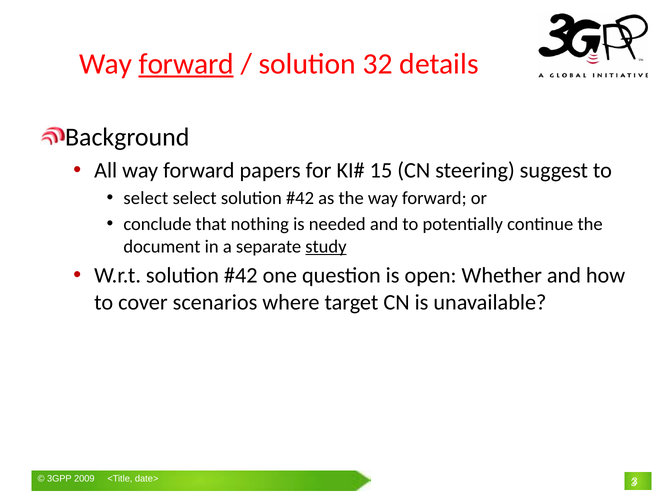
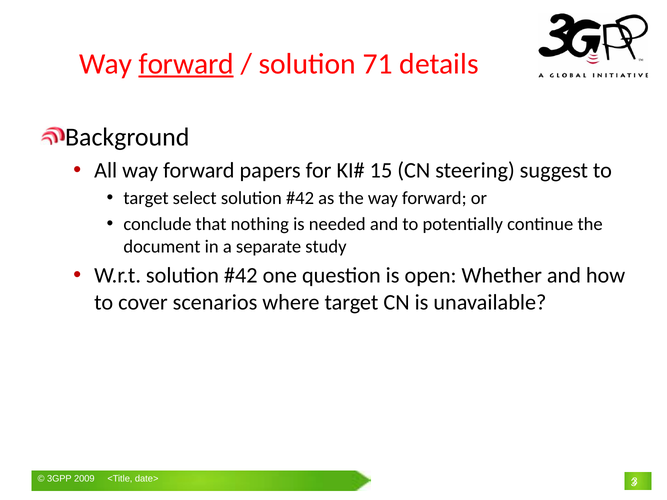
32: 32 -> 71
select at (146, 198): select -> target
study underline: present -> none
